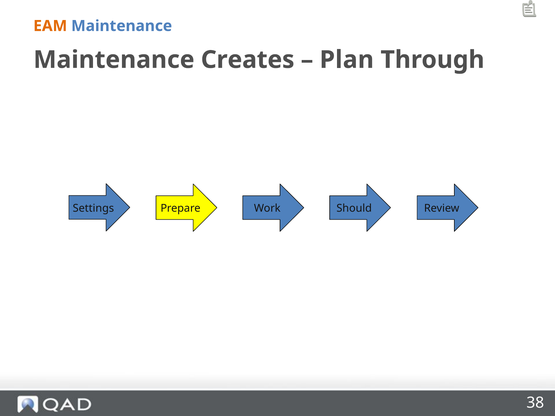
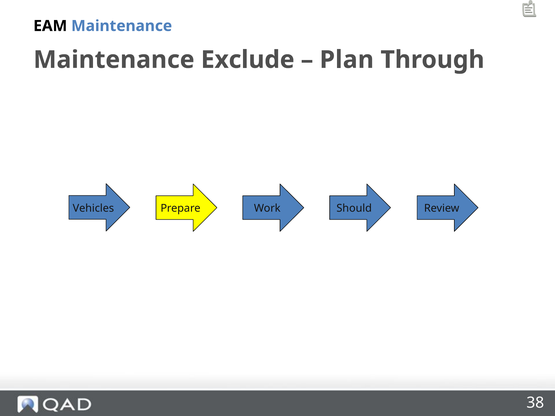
EAM colour: orange -> black
Creates: Creates -> Exclude
Settings: Settings -> Vehicles
